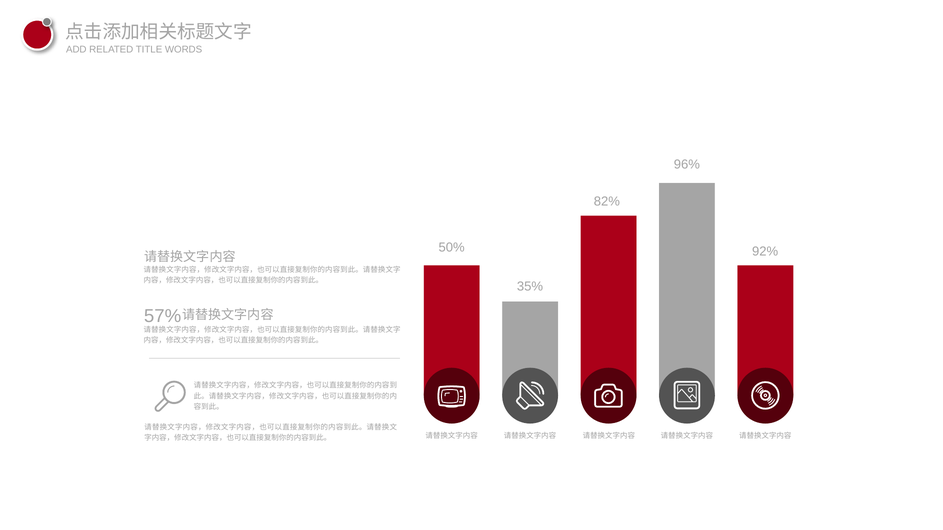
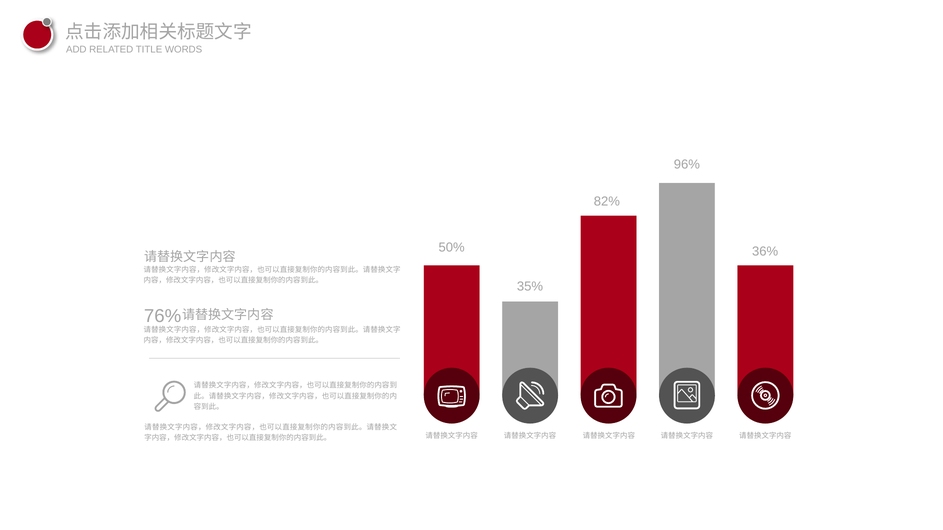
92%: 92% -> 36%
57%: 57% -> 76%
